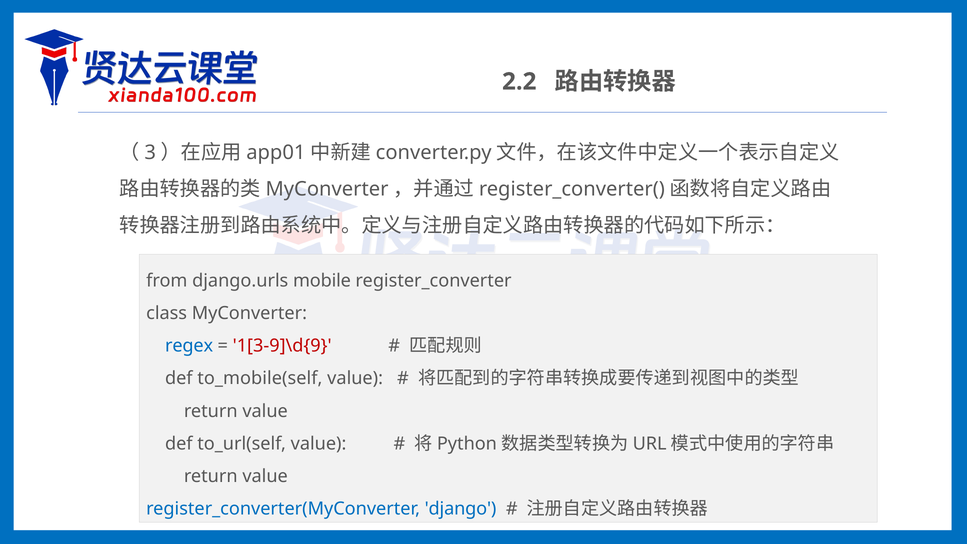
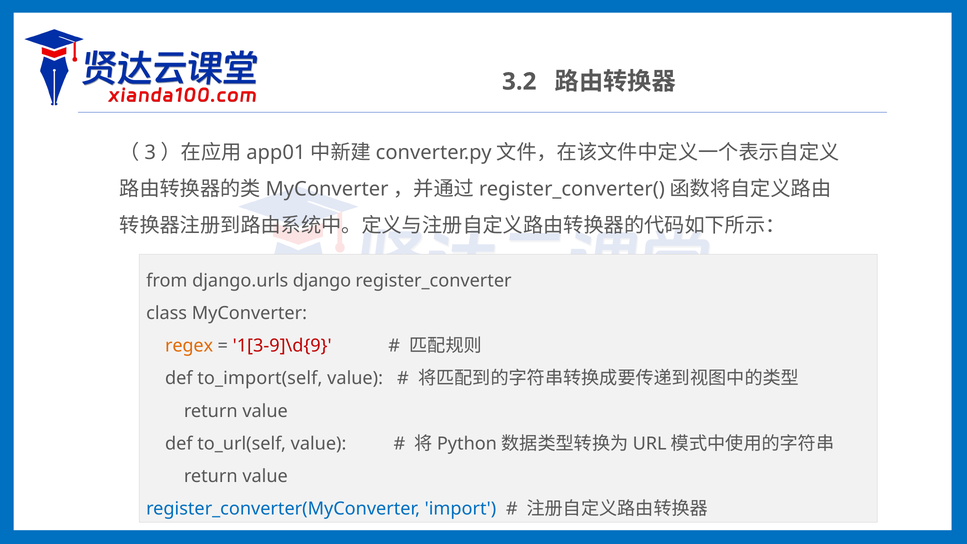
2.2: 2.2 -> 3.2
mobile: mobile -> django
regex colour: blue -> orange
to_mobile(self: to_mobile(self -> to_import(self
django: django -> import
